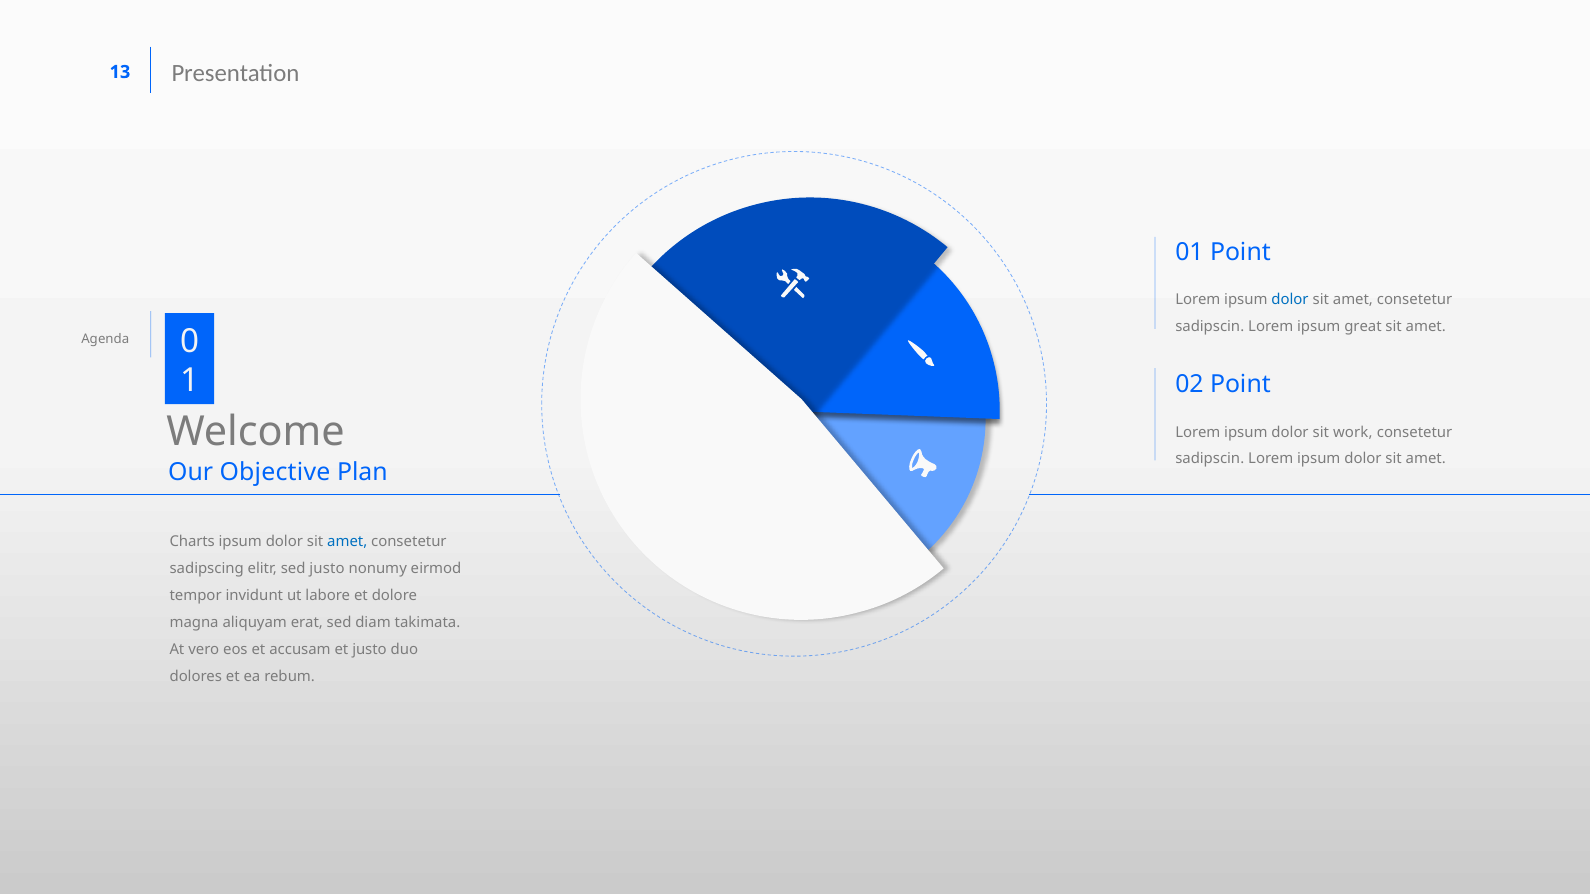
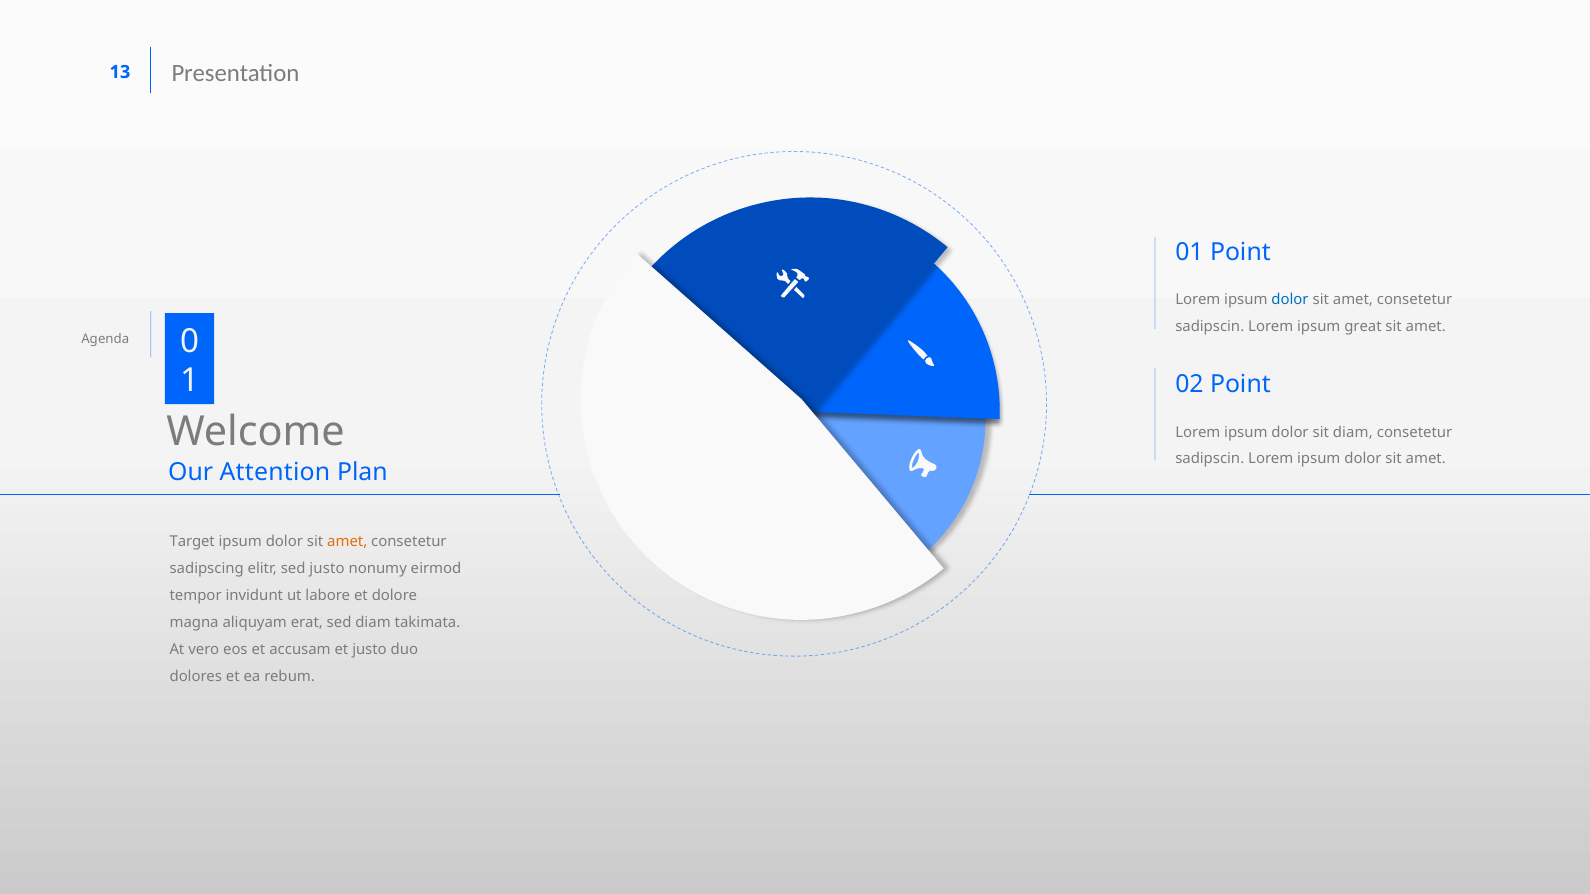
sit work: work -> diam
Objective: Objective -> Attention
Charts: Charts -> Target
amet at (347, 542) colour: blue -> orange
